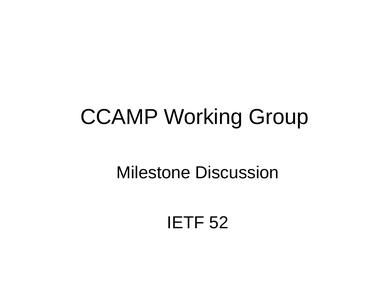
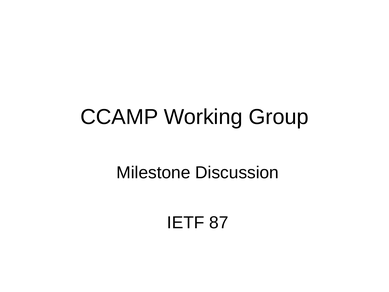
52: 52 -> 87
